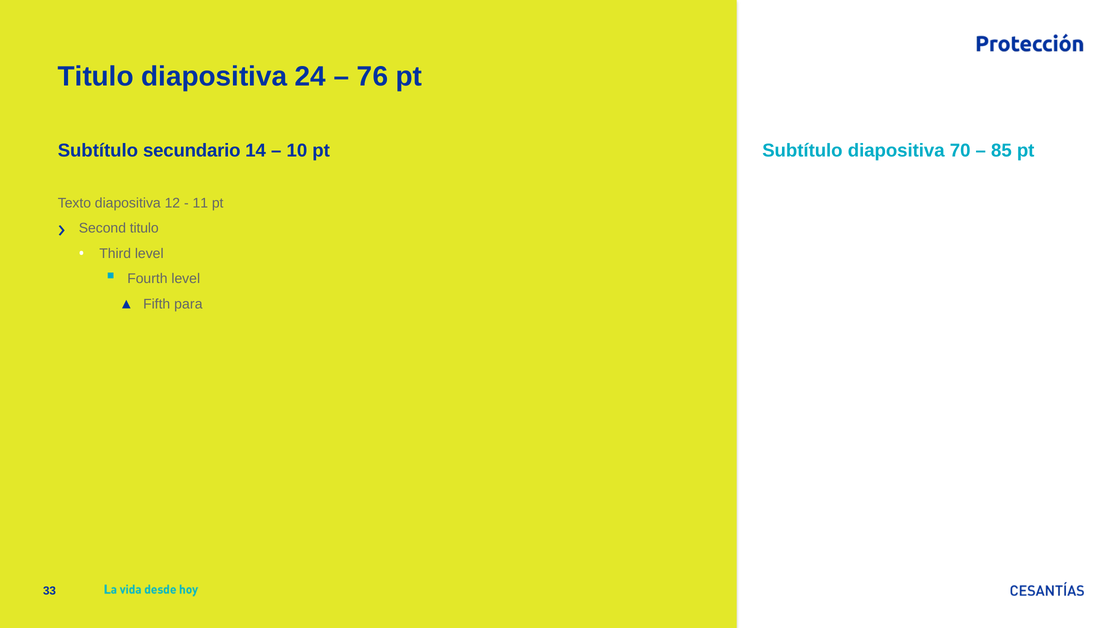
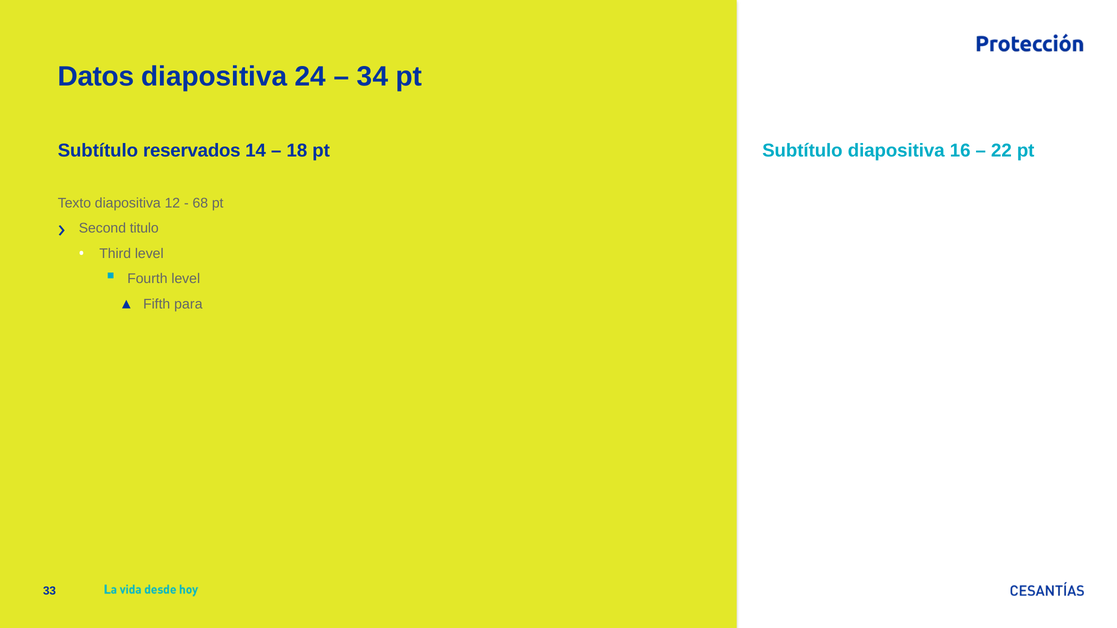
Titulo at (96, 76): Titulo -> Datos
76: 76 -> 34
secundario: secundario -> reservados
10: 10 -> 18
70: 70 -> 16
85: 85 -> 22
11: 11 -> 68
